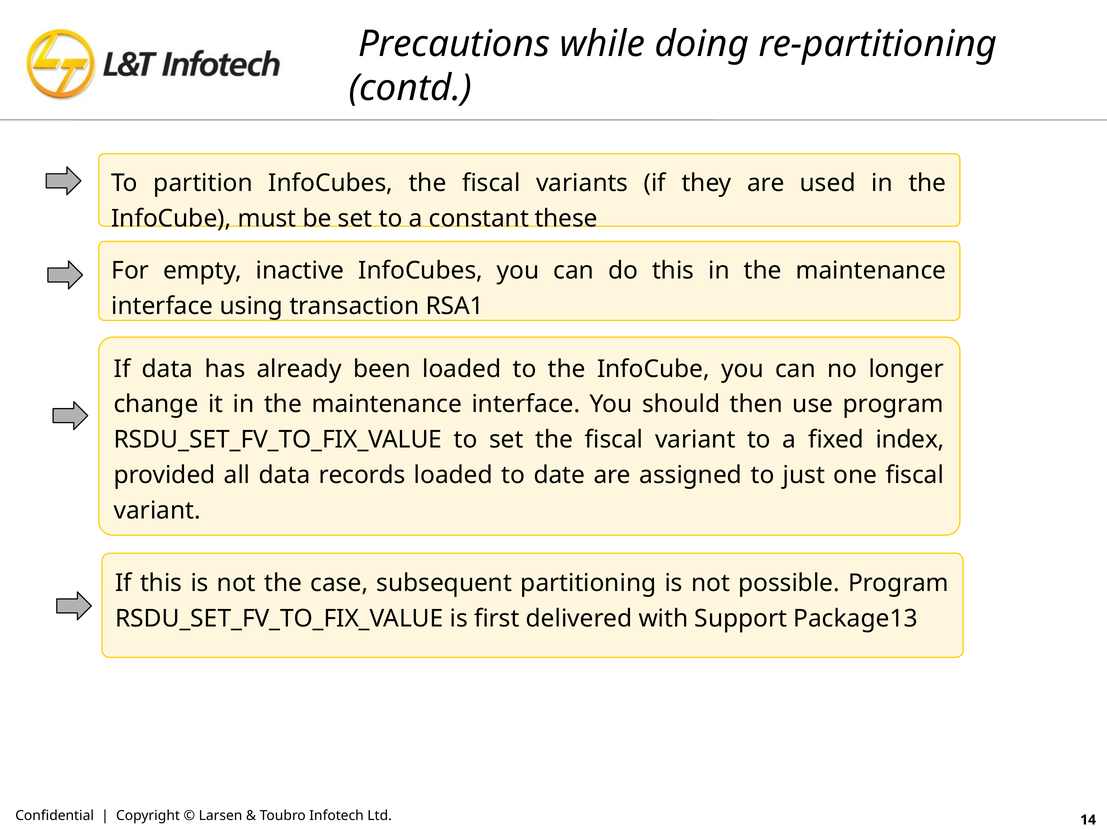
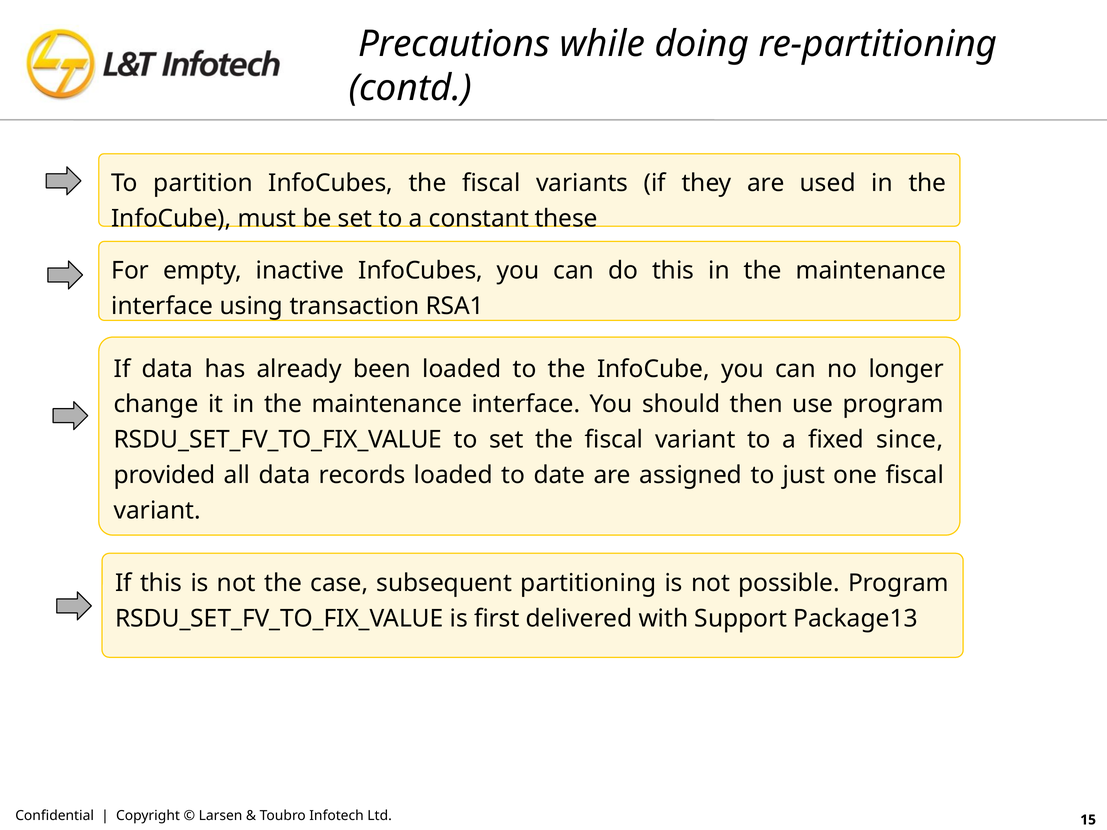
index: index -> since
14: 14 -> 15
